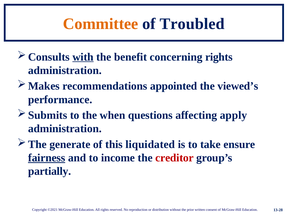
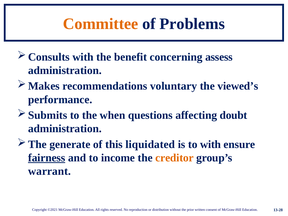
Troubled: Troubled -> Problems
with at (83, 57) underline: present -> none
concerning rights: rights -> assess
appointed: appointed -> voluntary
apply: apply -> doubt
to take: take -> with
creditor colour: red -> orange
partially: partially -> warrant
